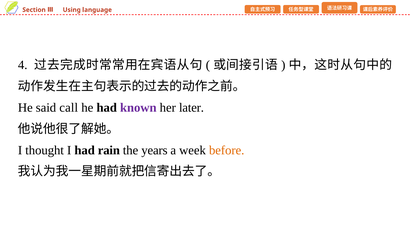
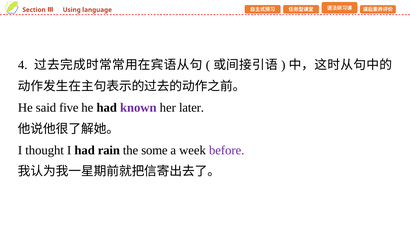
call: call -> five
years: years -> some
before colour: orange -> purple
